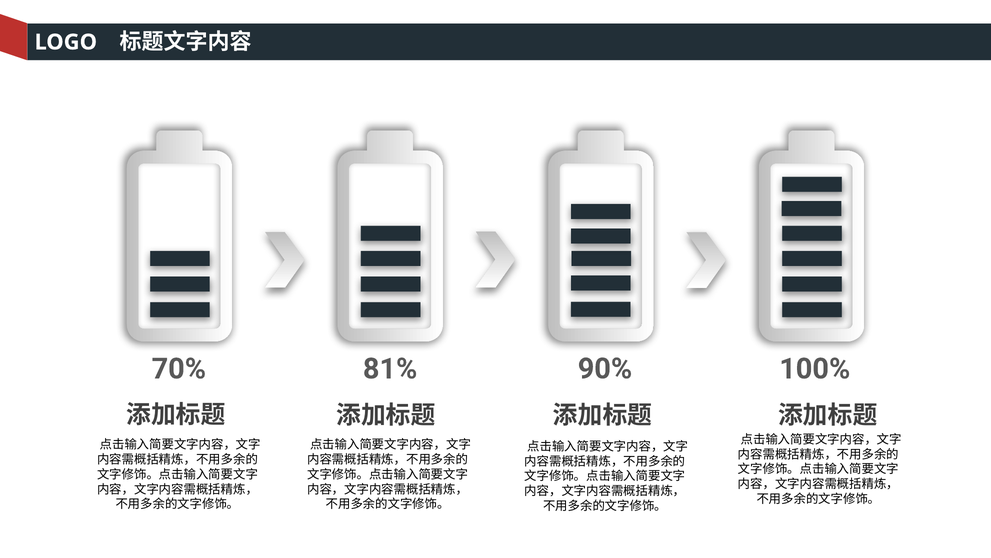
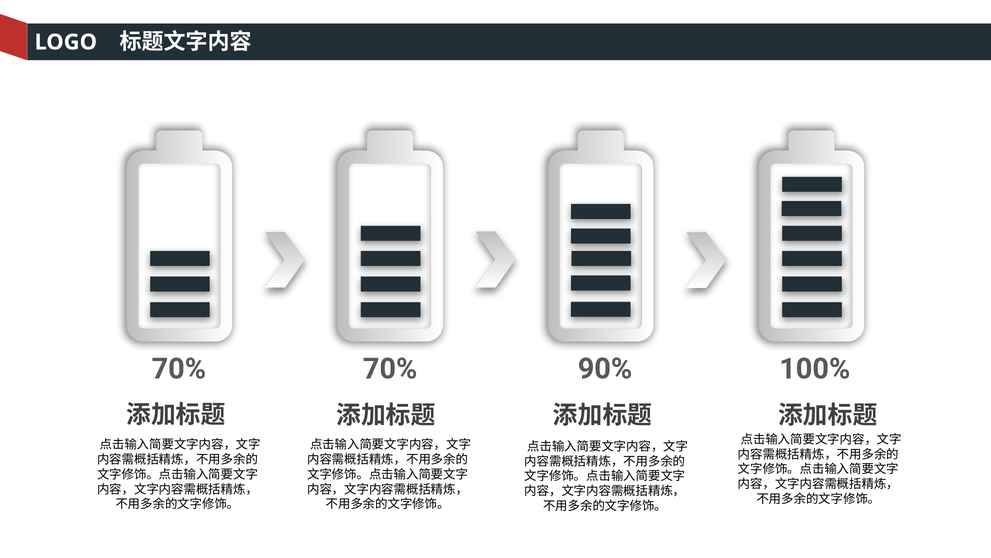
70% 81%: 81% -> 70%
